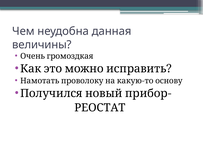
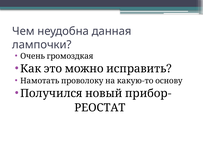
величины: величины -> лампочки
